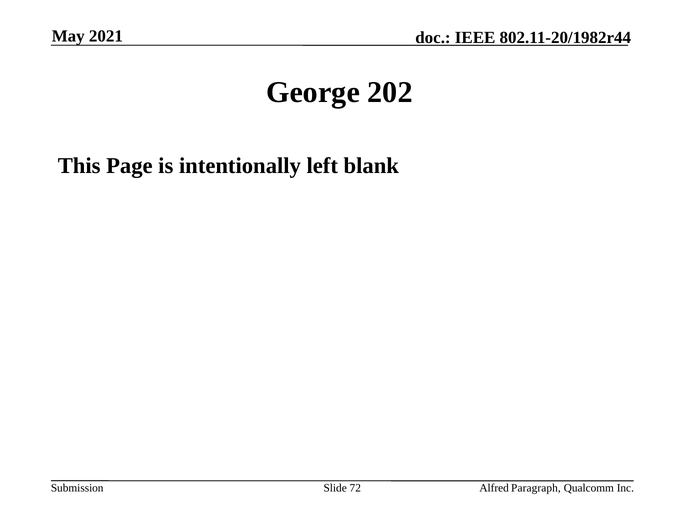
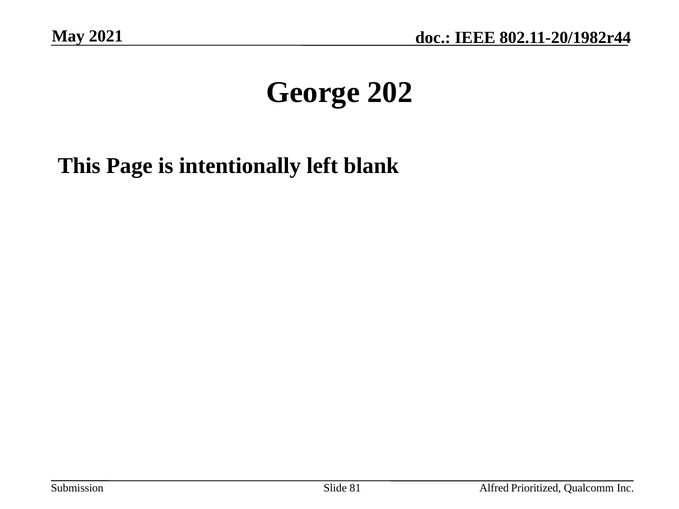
72: 72 -> 81
Paragraph: Paragraph -> Prioritized
